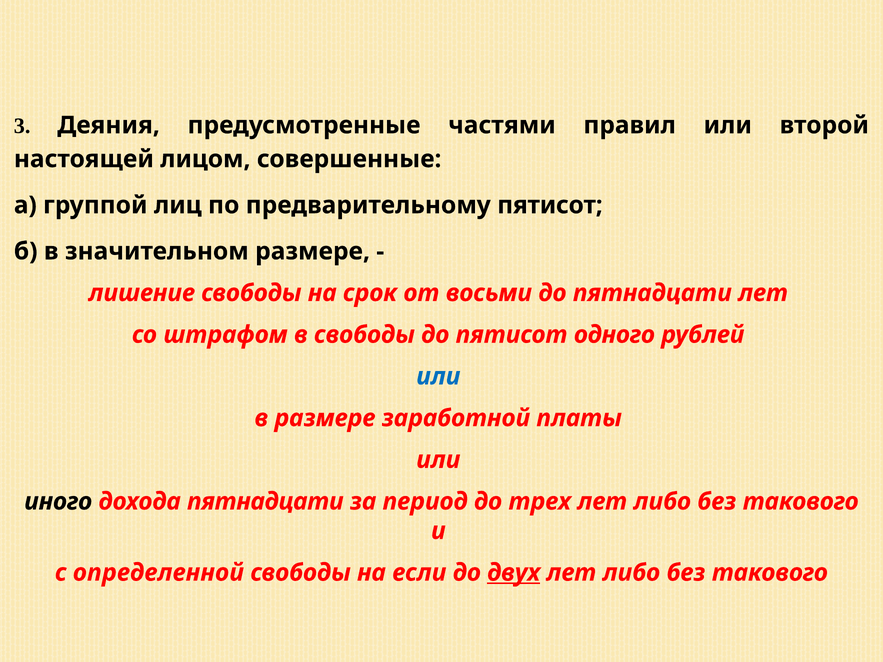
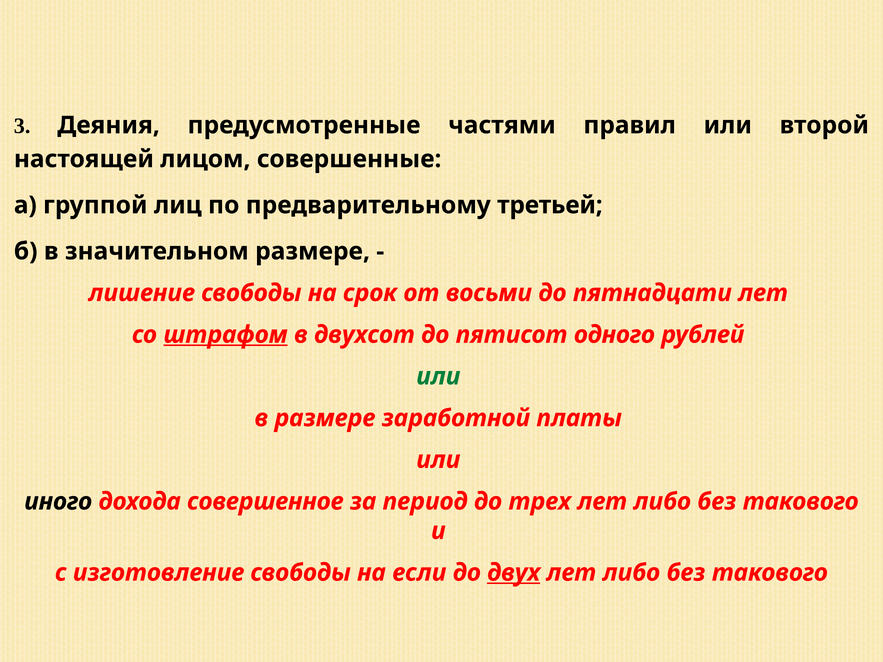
предварительному пятисот: пятисот -> третьей
штрафом underline: none -> present
в свободы: свободы -> двухсот
или at (438, 377) colour: blue -> green
дохода пятнадцати: пятнадцати -> совершенное
определенной: определенной -> изготовление
